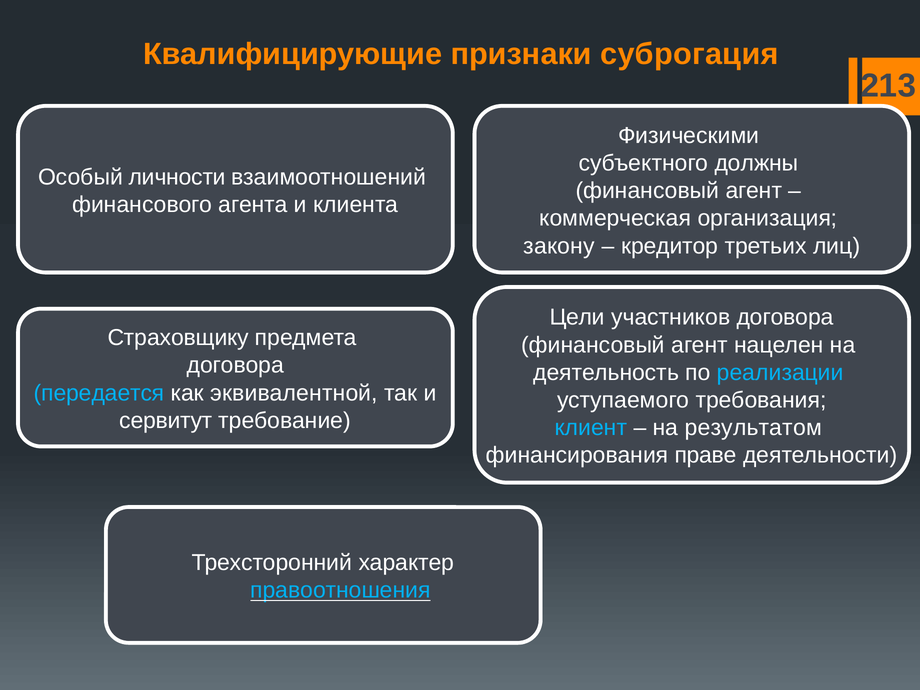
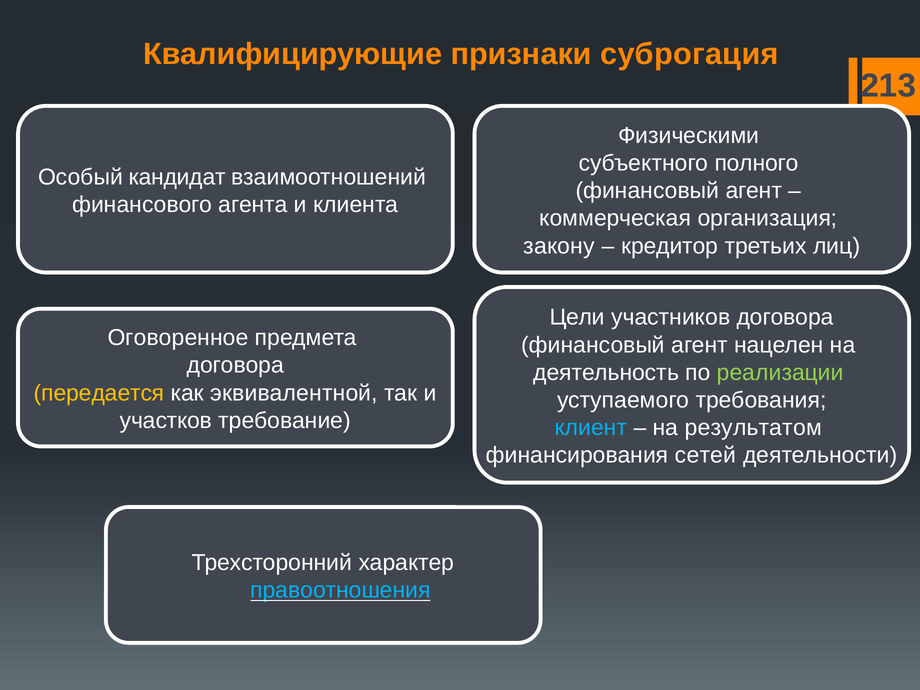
должны: должны -> полного
личности: личности -> кандидат
Страховщику: Страховщику -> Оговоренное
реализации colour: light blue -> light green
передается colour: light blue -> yellow
сервитут: сервитут -> участков
праве: праве -> сетей
